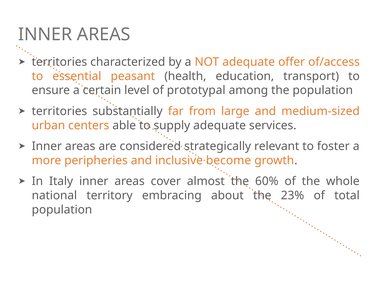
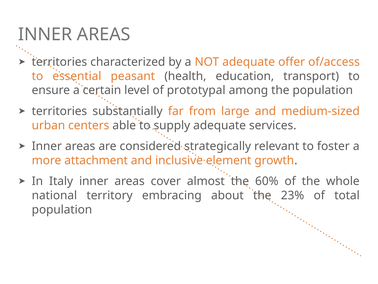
peripheries: peripheries -> attachment
become: become -> element
